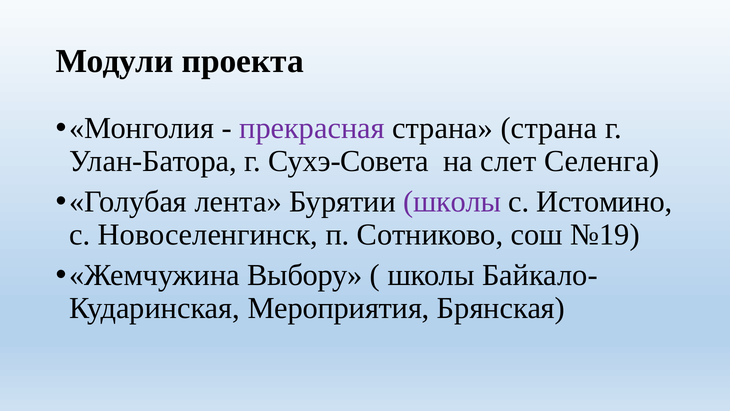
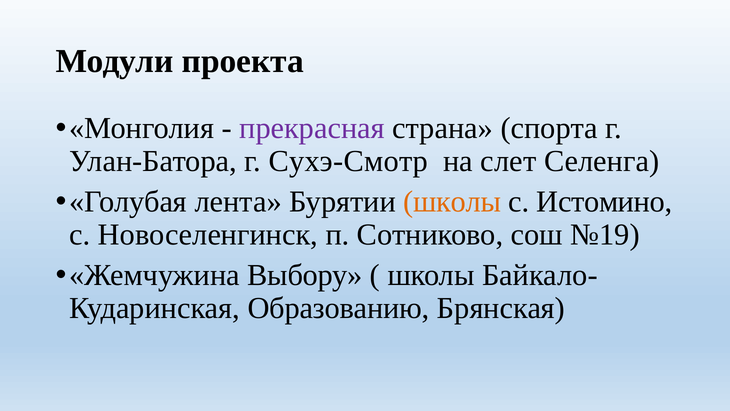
страна страна: страна -> спорта
Сухэ-Совета: Сухэ-Совета -> Сухэ-Смотр
школы at (452, 202) colour: purple -> orange
Мероприятия: Мероприятия -> Образованию
